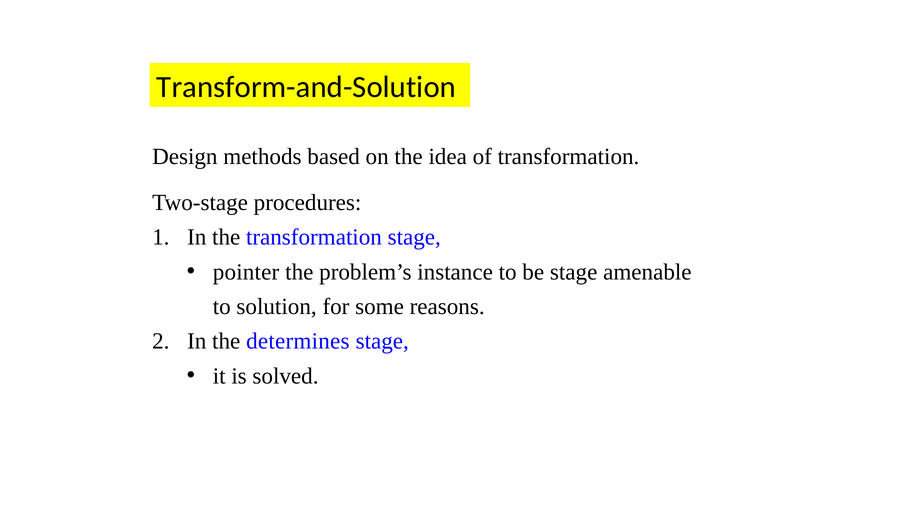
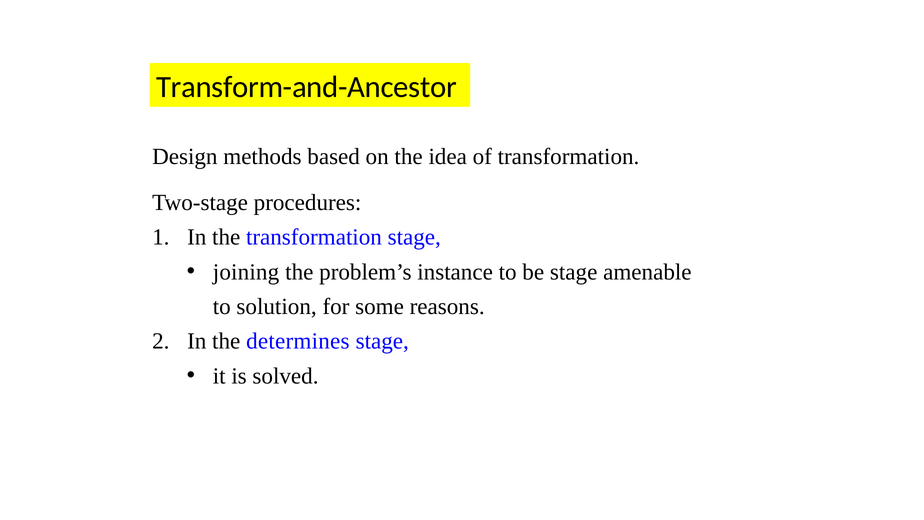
Transform-and-Solution: Transform-and-Solution -> Transform-and-Ancestor
pointer: pointer -> joining
